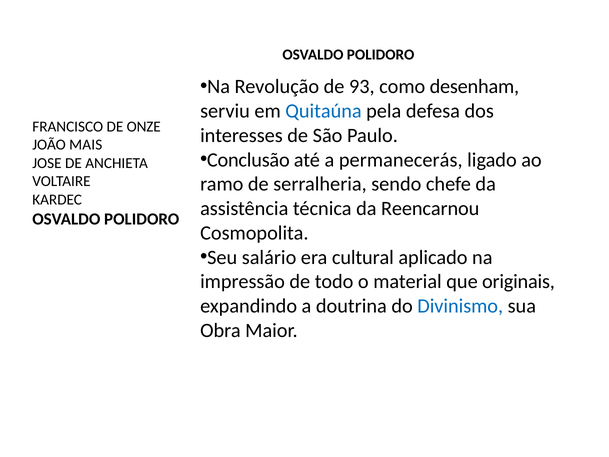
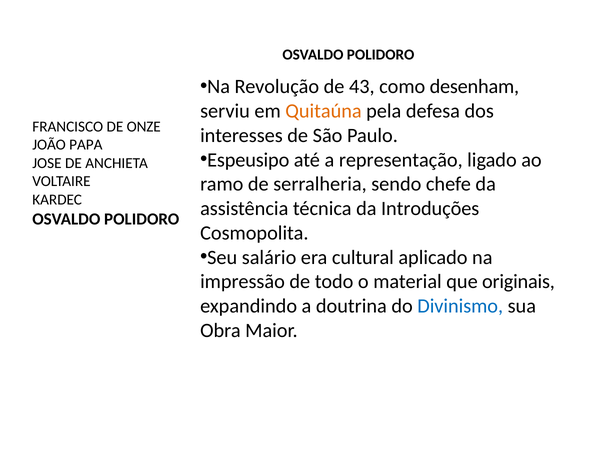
93: 93 -> 43
Quitaúna colour: blue -> orange
MAIS: MAIS -> PAPA
Conclusão: Conclusão -> Espeusipo
permanecerás: permanecerás -> representação
Reencarnou: Reencarnou -> Introduções
